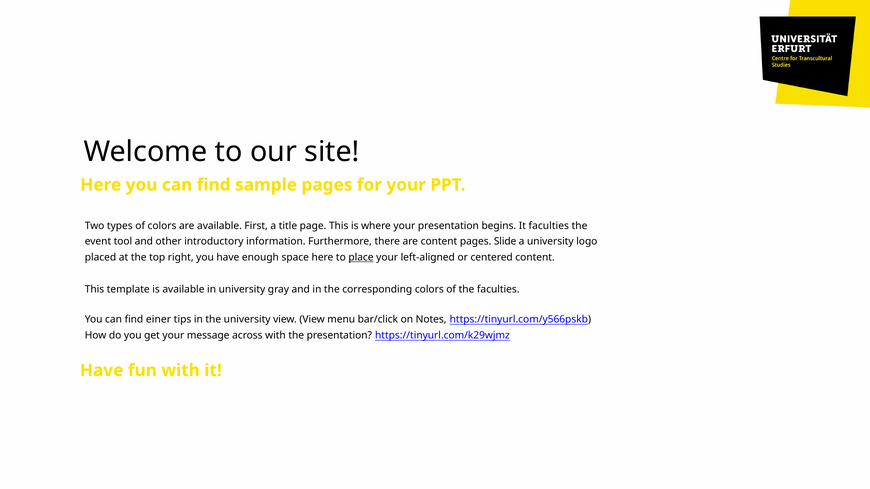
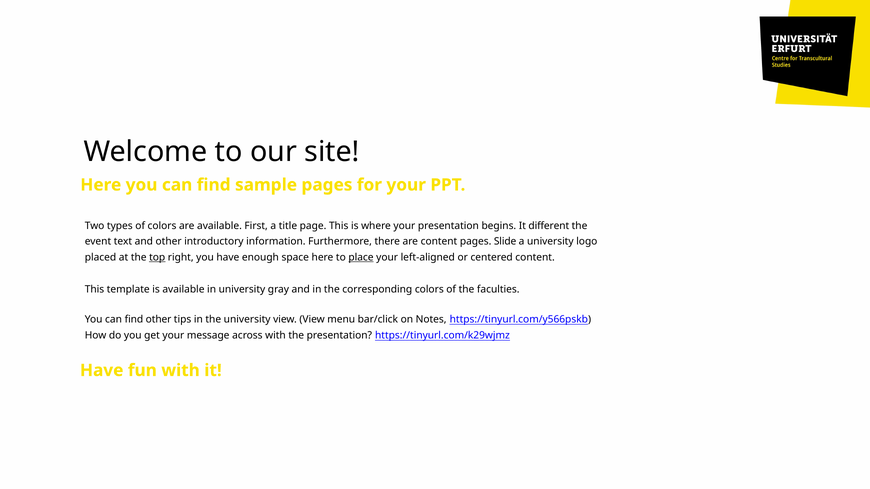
It faculties: faculties -> different
tool: tool -> text
top underline: none -> present
find einer: einer -> other
